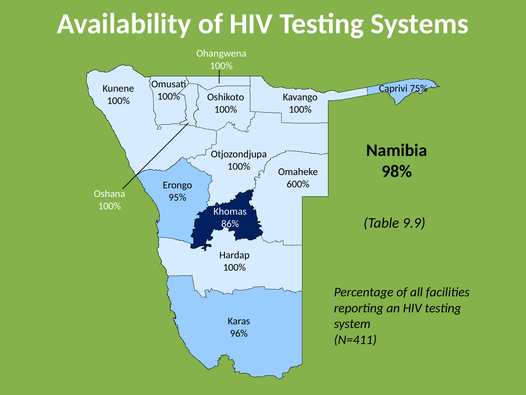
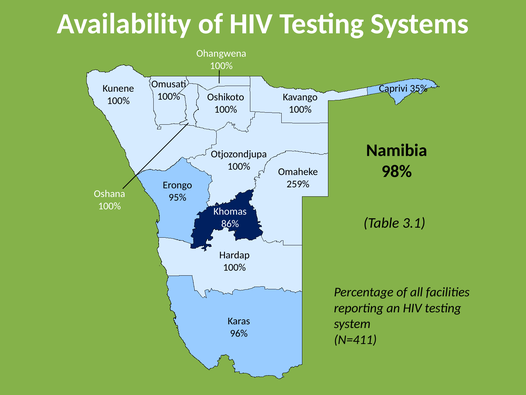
75%: 75% -> 35%
600%: 600% -> 259%
9.9: 9.9 -> 3.1
